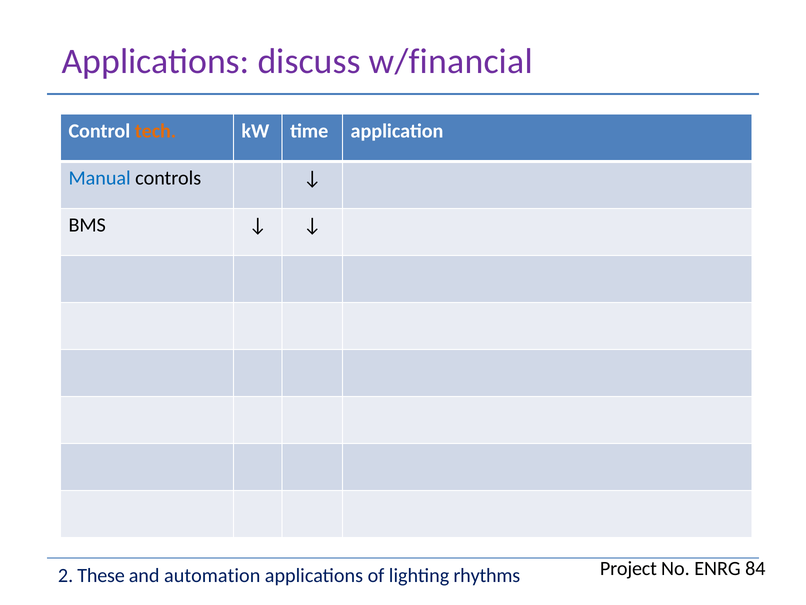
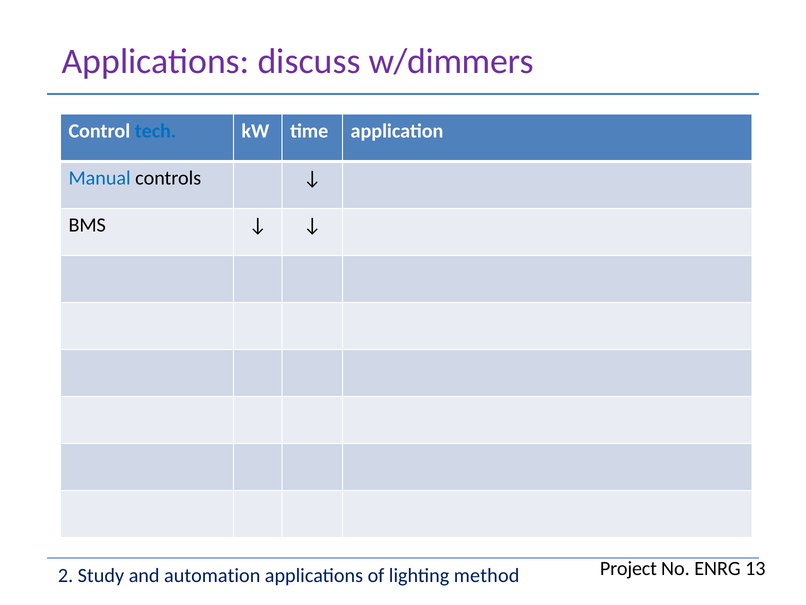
w/financial: w/financial -> w/dimmers
tech colour: orange -> blue
84: 84 -> 13
These: These -> Study
rhythms: rhythms -> method
